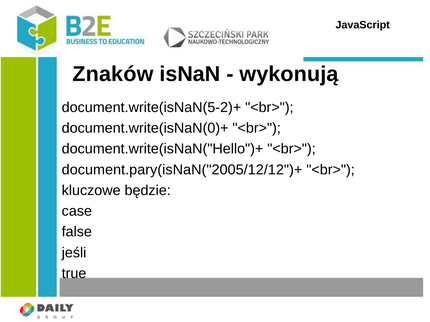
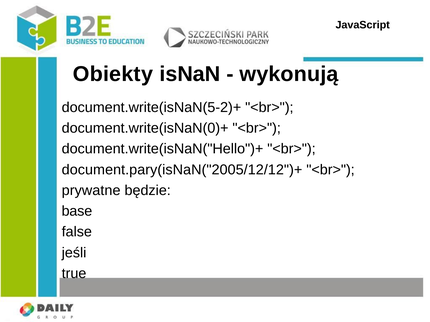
Znaków: Znaków -> Obiekty
kluczowe: kluczowe -> prywatne
case: case -> base
